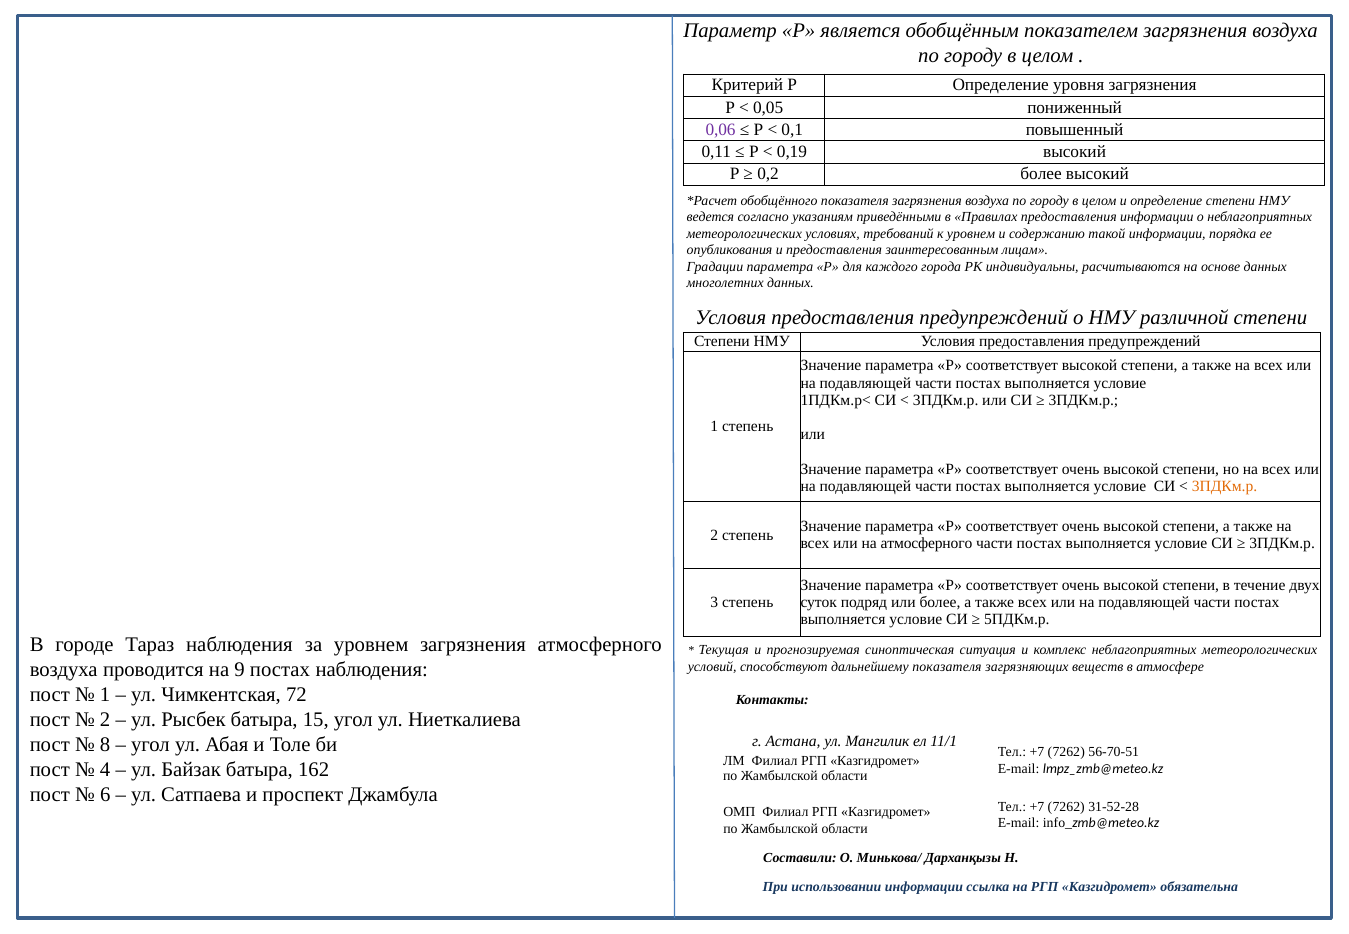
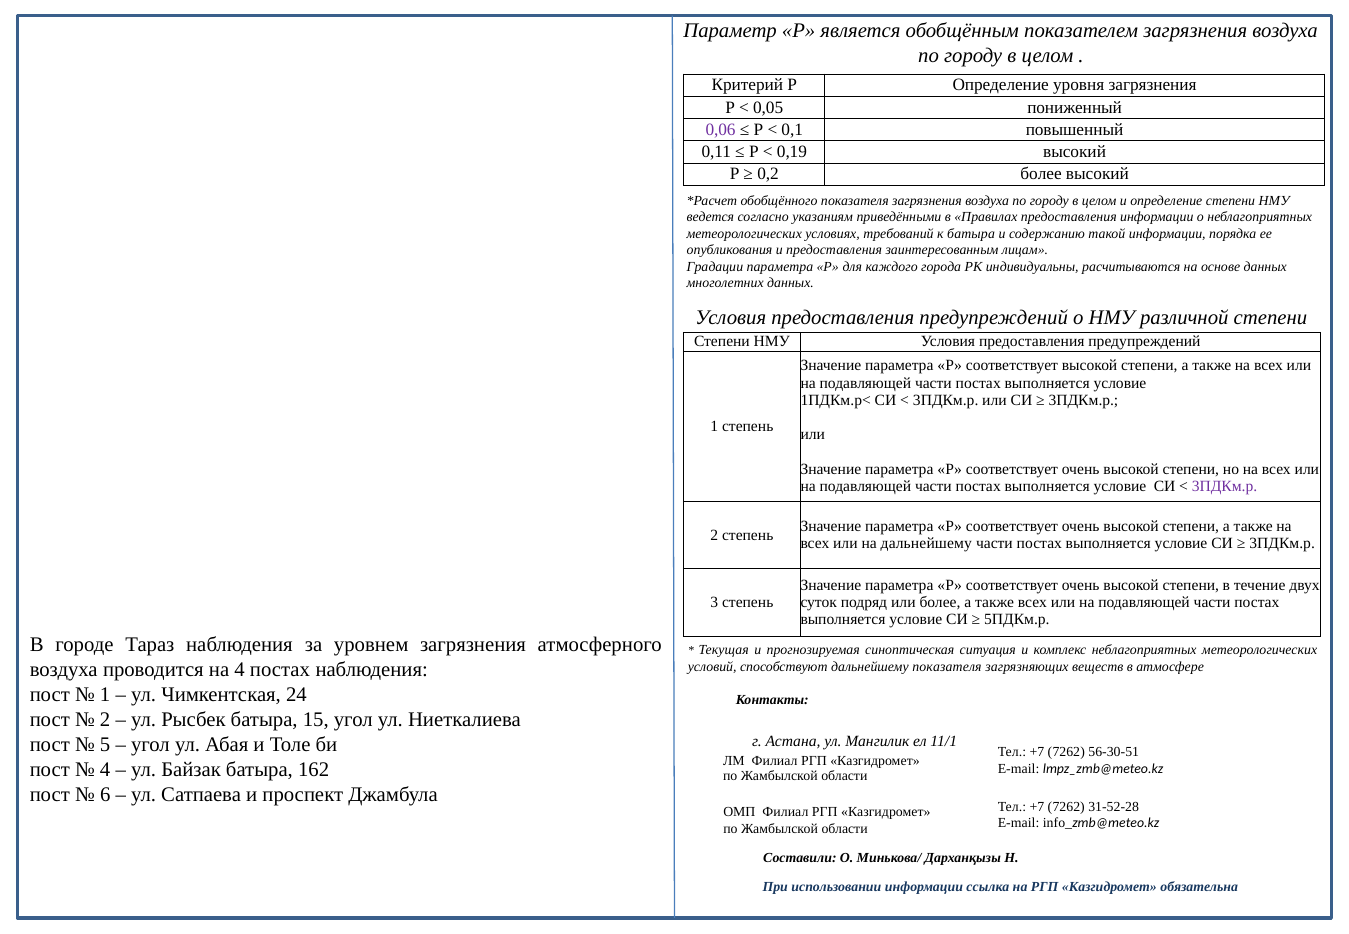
к уровнем: уровнем -> батыра
3ПДКм.р at (1225, 487) colour: orange -> purple
на атмосферного: атмосферного -> дальнейшему
на 9: 9 -> 4
72: 72 -> 24
8: 8 -> 5
56-70-51: 56-70-51 -> 56-30-51
